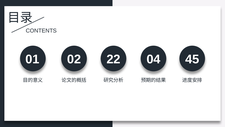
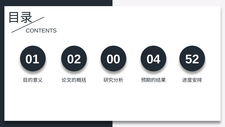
22: 22 -> 00
45: 45 -> 52
